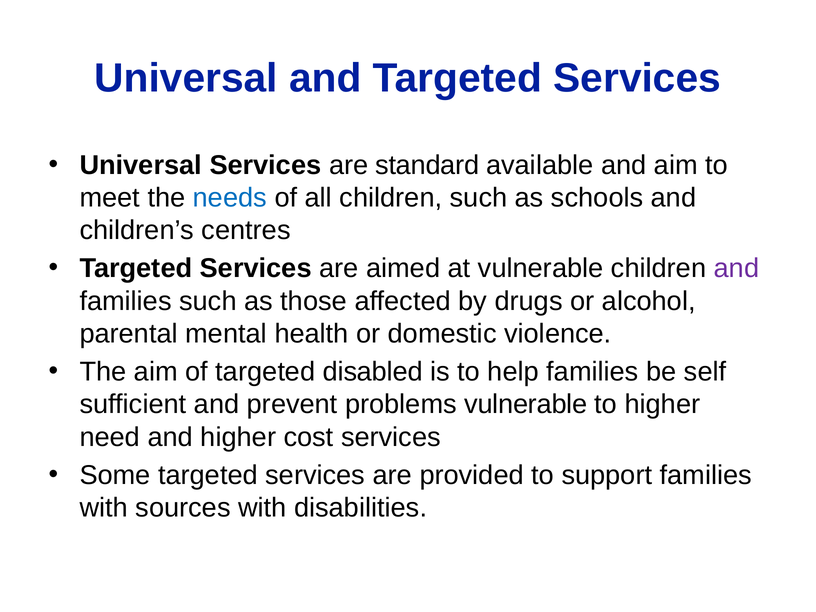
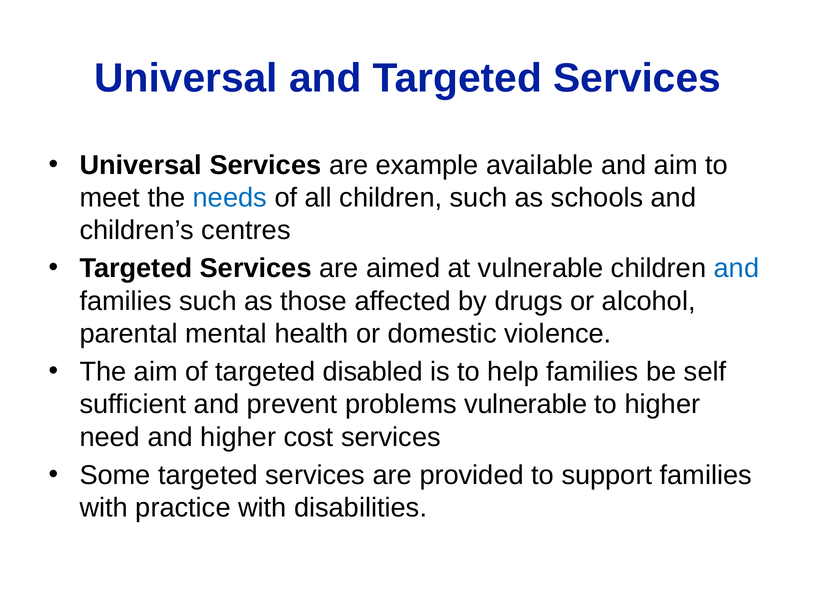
standard: standard -> example
and at (736, 268) colour: purple -> blue
sources: sources -> practice
